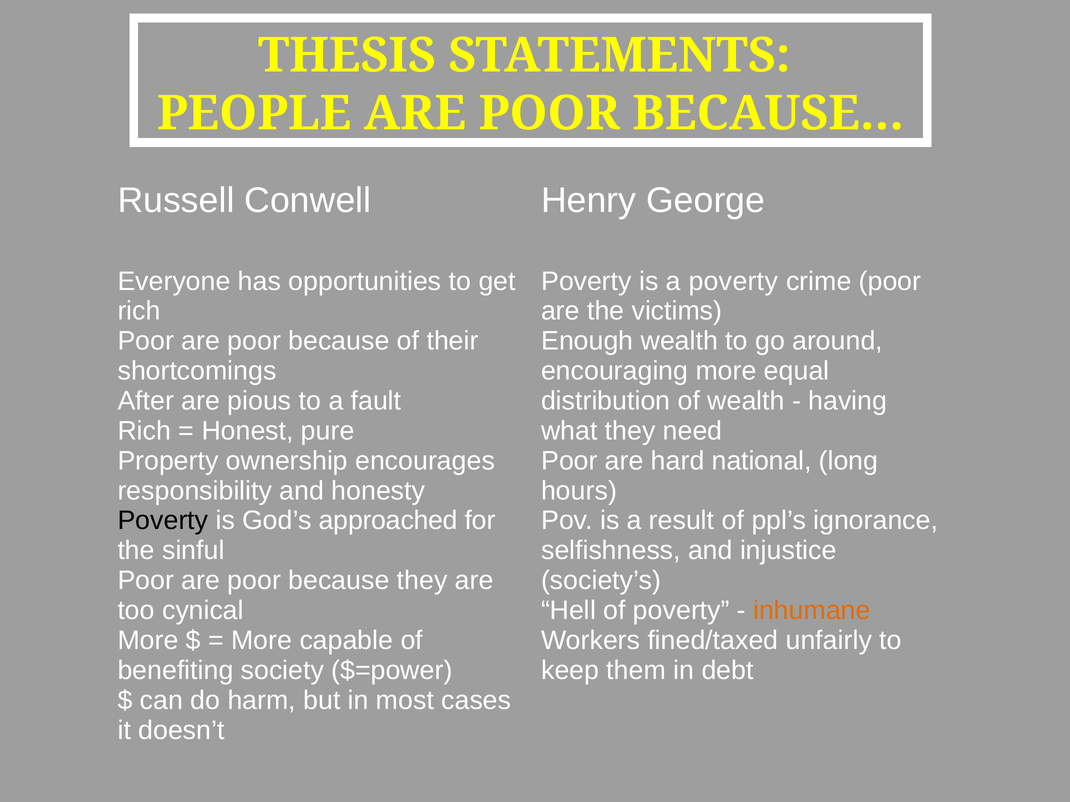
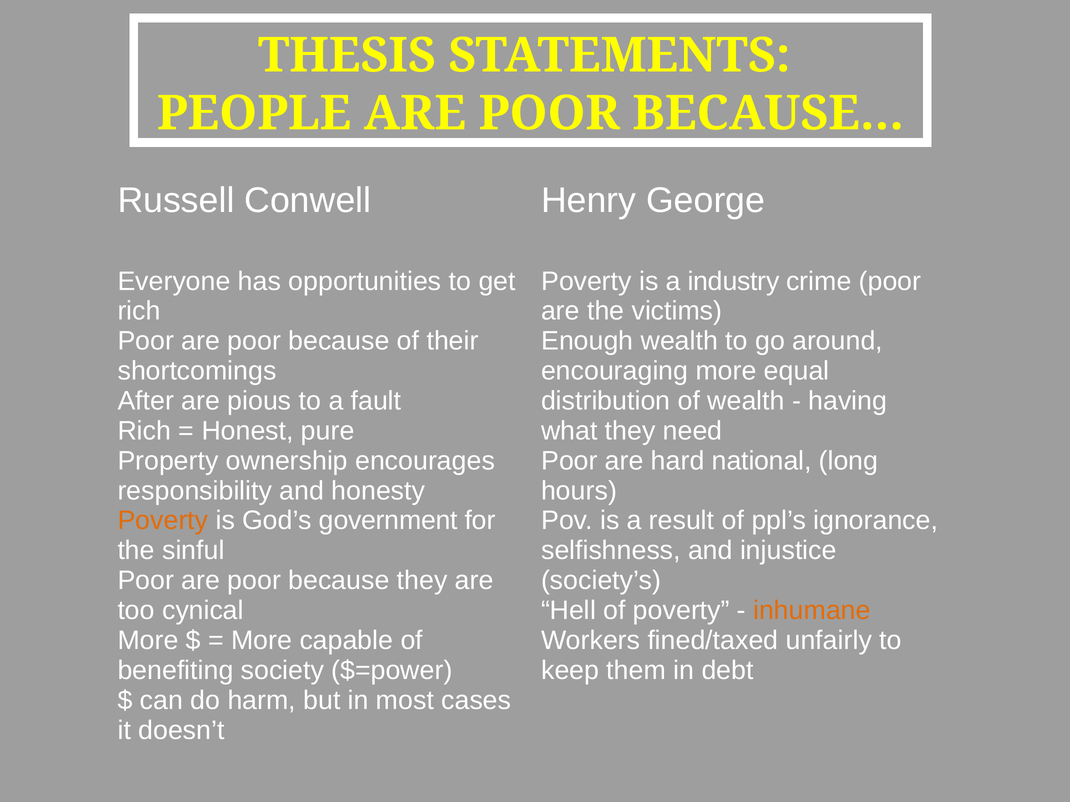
a poverty: poverty -> industry
Poverty at (163, 521) colour: black -> orange
approached: approached -> government
